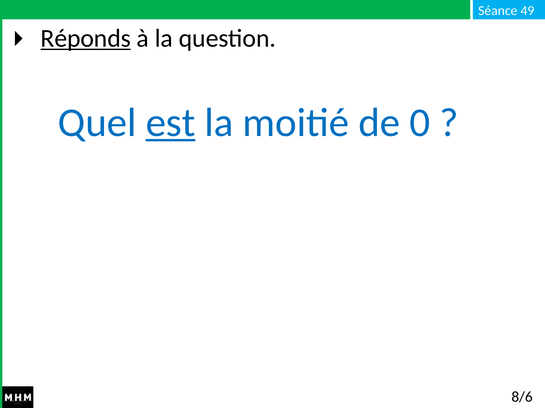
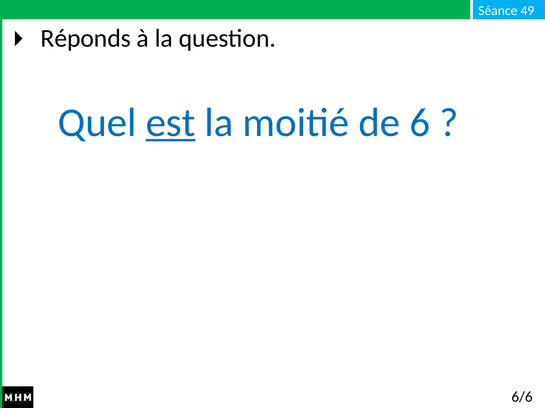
Réponds underline: present -> none
0: 0 -> 6
8/6: 8/6 -> 6/6
